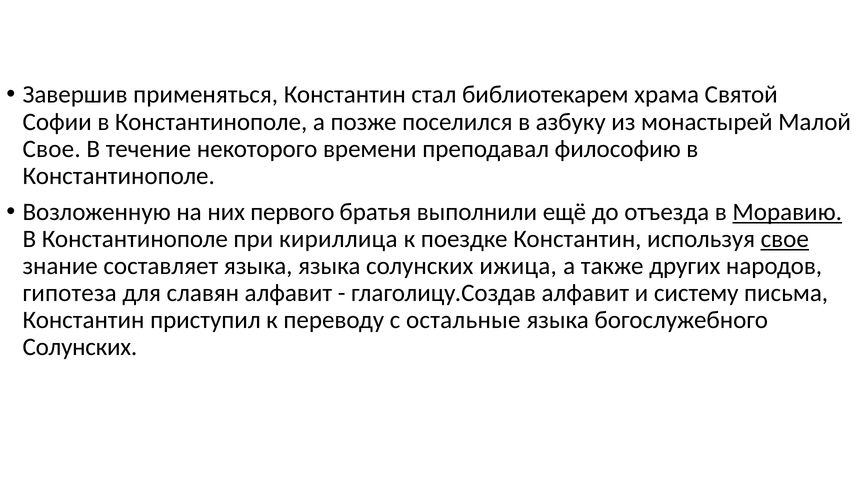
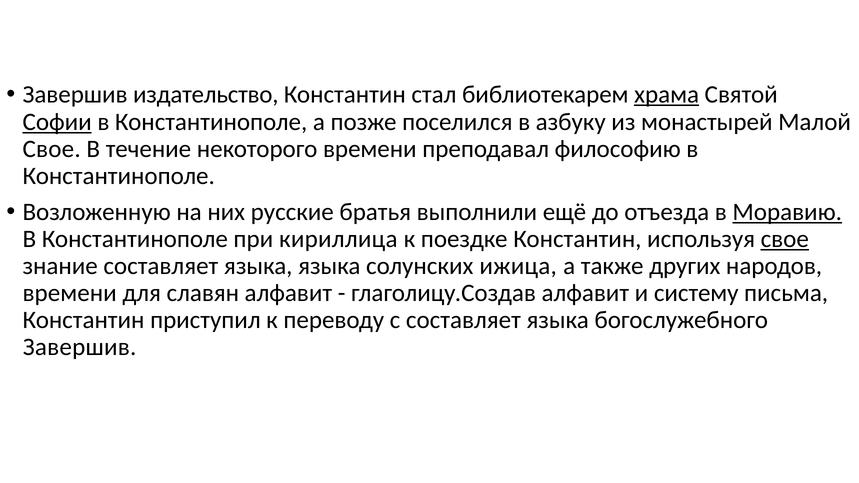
применяться: применяться -> издательство
храма underline: none -> present
Софии underline: none -> present
первого: первого -> русские
гипотеза at (70, 293): гипотеза -> времени
с остальные: остальные -> составляет
Солунских at (80, 347): Солунских -> Завершив
